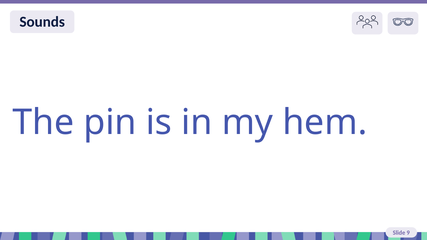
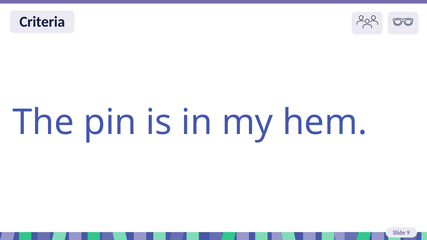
Sounds: Sounds -> Criteria
